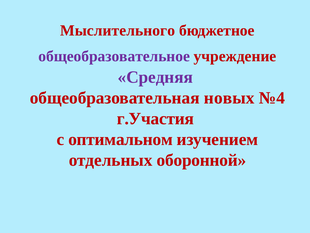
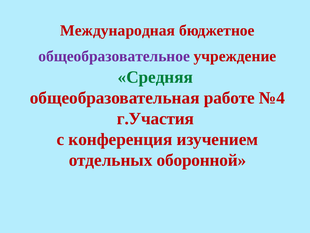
Мыслительного: Мыслительного -> Международная
Средняя colour: purple -> green
новых: новых -> работе
оптимальном: оптимальном -> конференция
